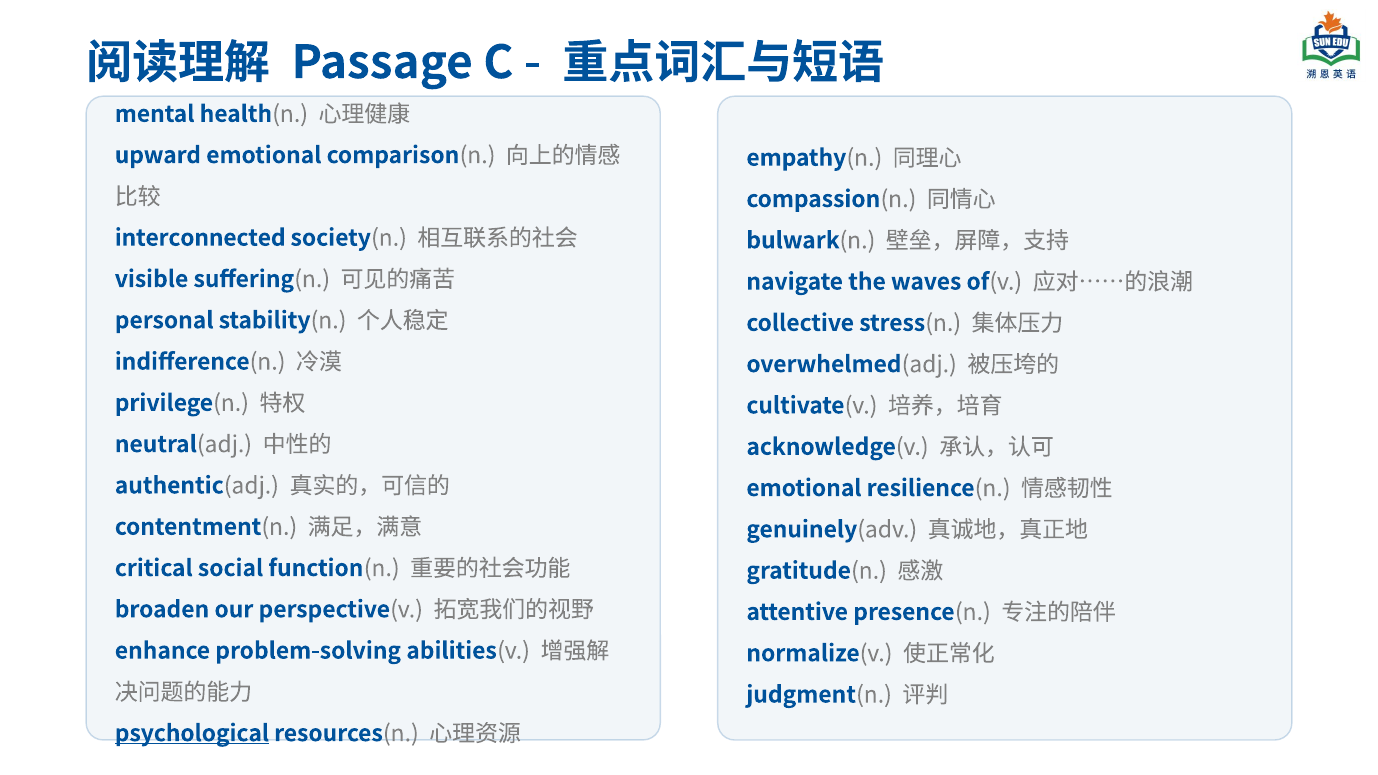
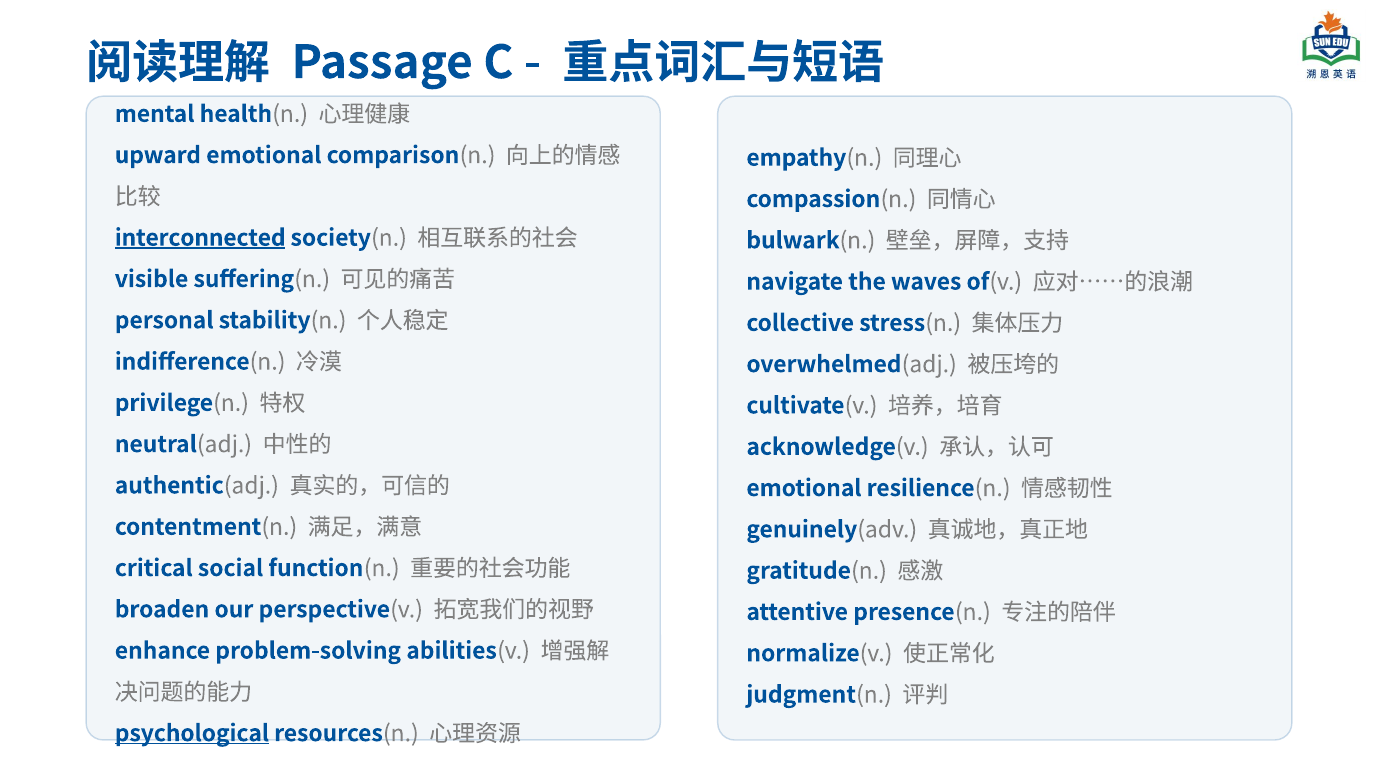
interconnected underline: none -> present
